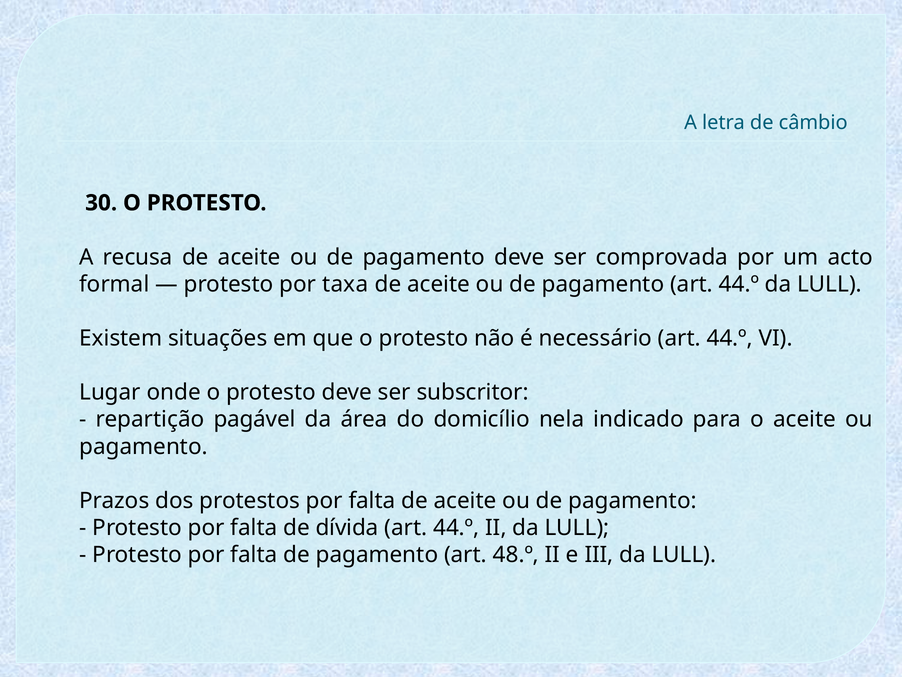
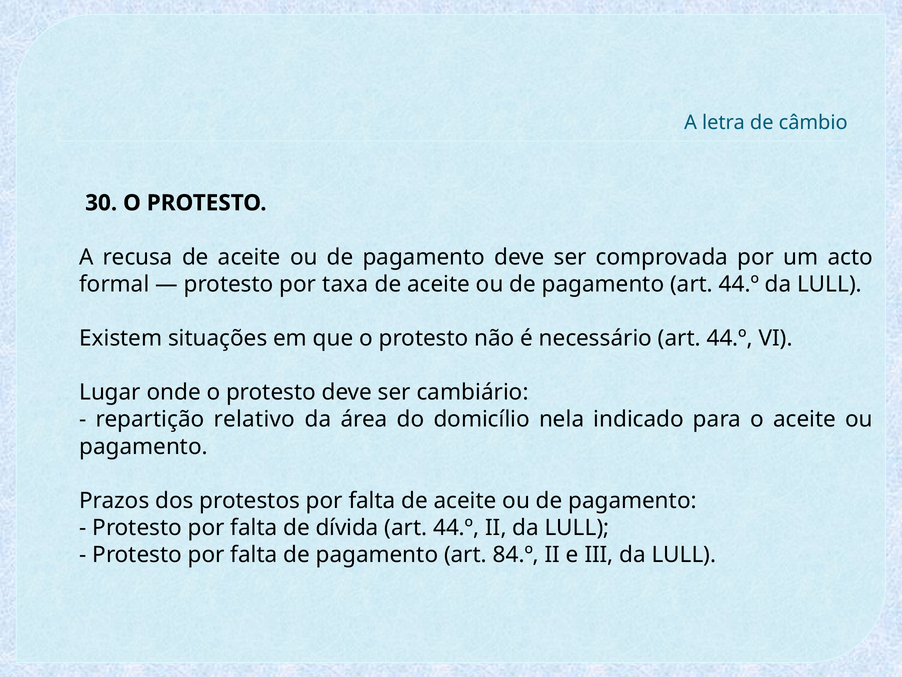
subscritor: subscritor -> cambiário
pagável: pagável -> relativo
48.º: 48.º -> 84.º
